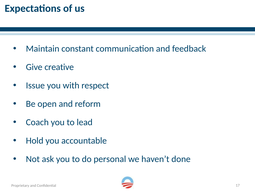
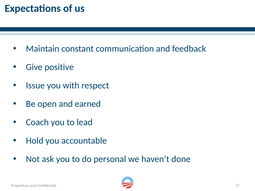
creative: creative -> positive
reform: reform -> earned
